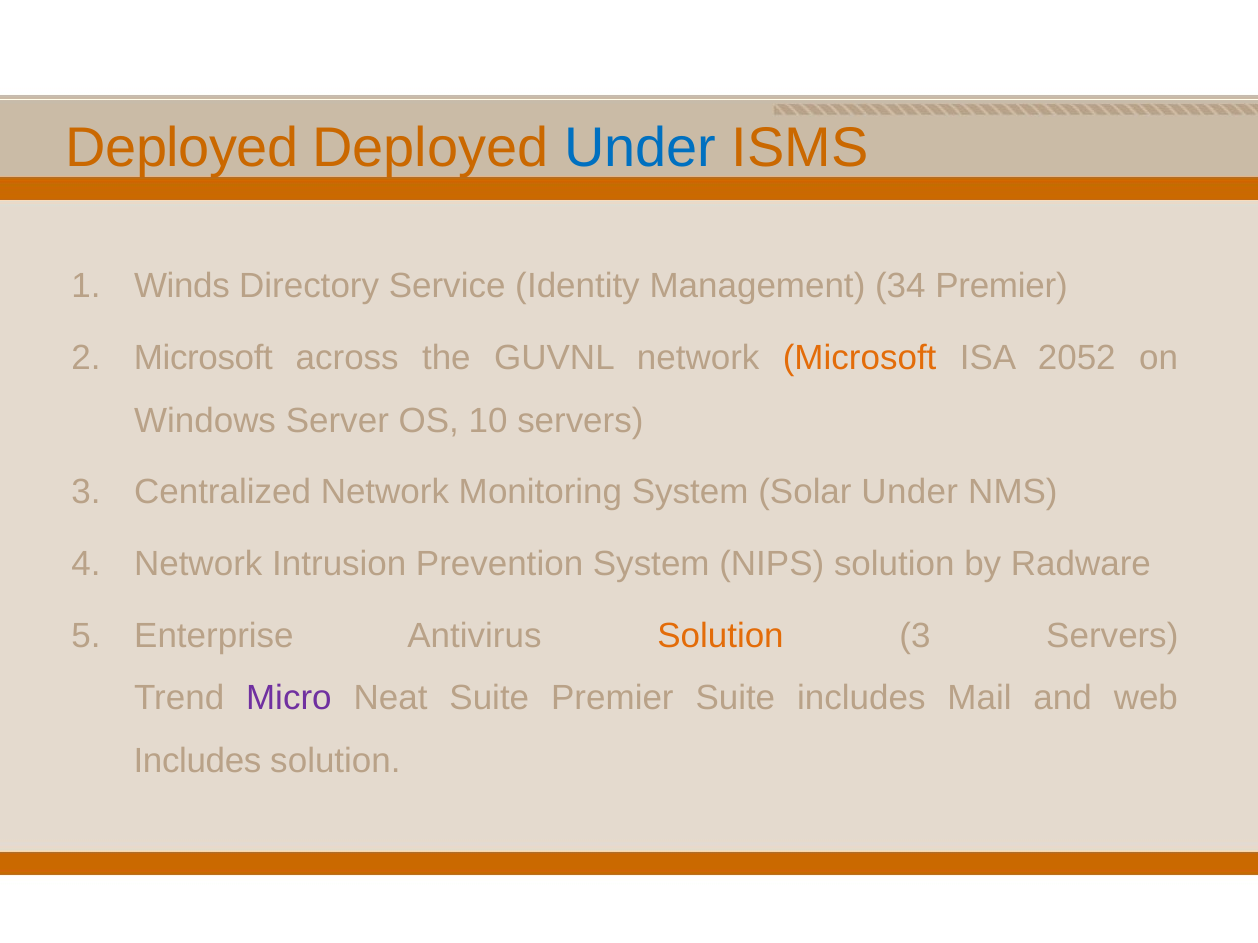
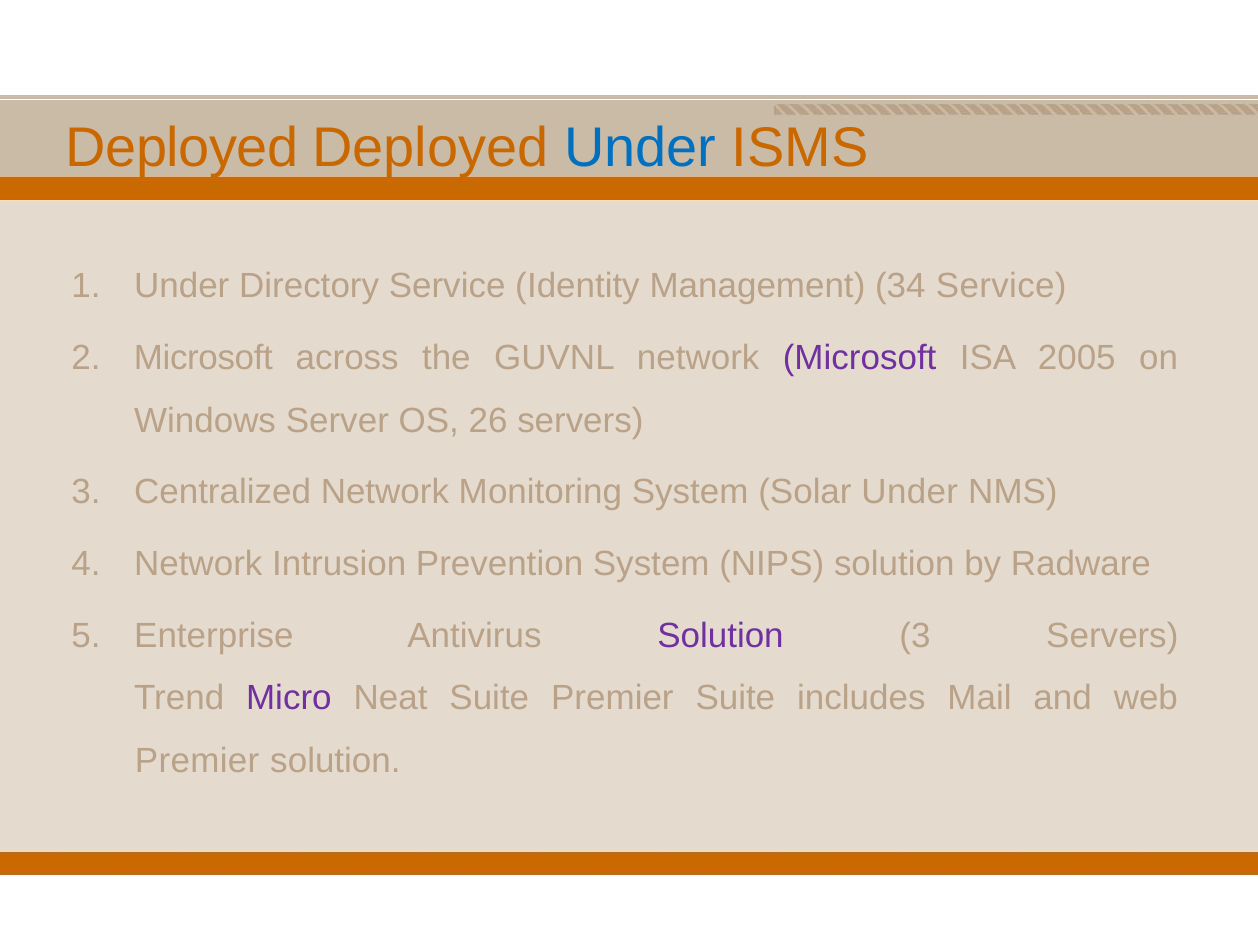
Winds at (182, 286): Winds -> Under
34 Premier: Premier -> Service
Microsoft at (860, 358) colour: orange -> purple
2052: 2052 -> 2005
10: 10 -> 26
Solution at (721, 636) colour: orange -> purple
Includes at (197, 762): Includes -> Premier
